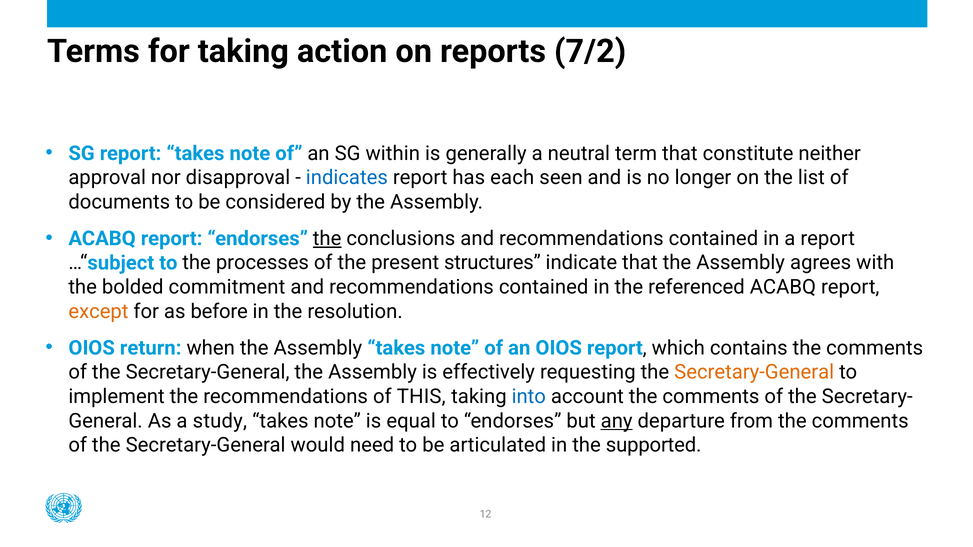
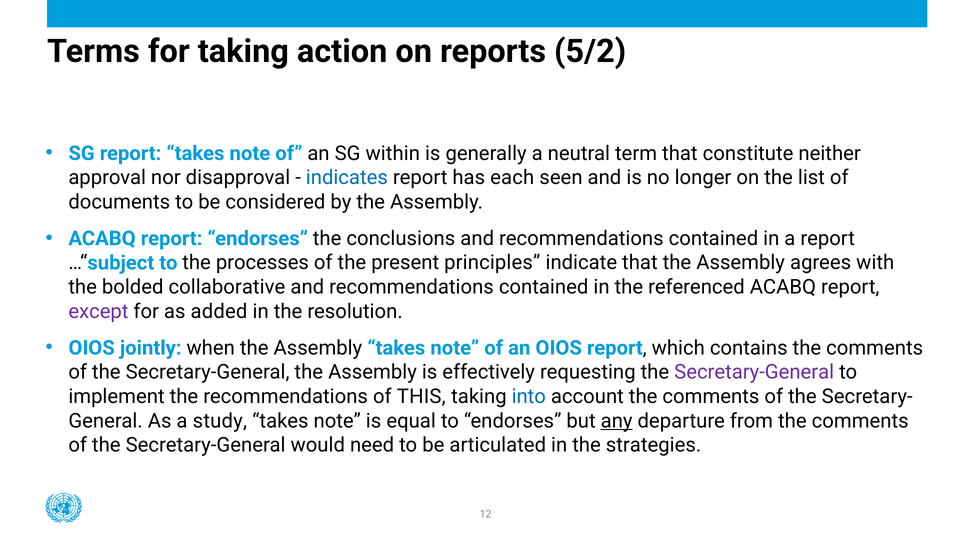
7/2: 7/2 -> 5/2
the at (327, 239) underline: present -> none
structures: structures -> principles
commitment: commitment -> collaborative
except colour: orange -> purple
before: before -> added
return: return -> jointly
Secretary-General at (754, 372) colour: orange -> purple
supported: supported -> strategies
